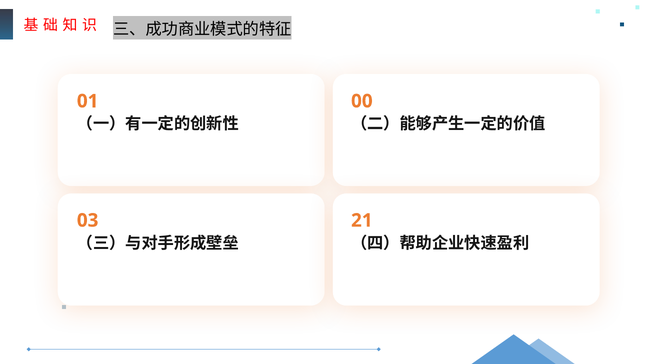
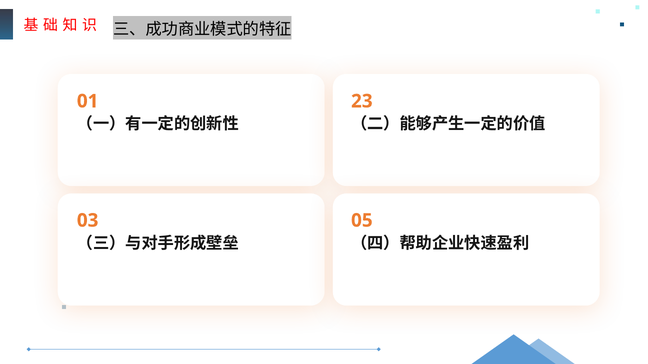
00: 00 -> 23
21: 21 -> 05
